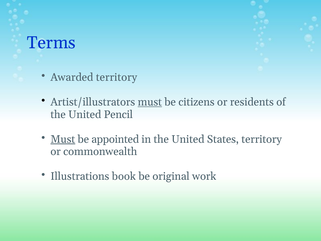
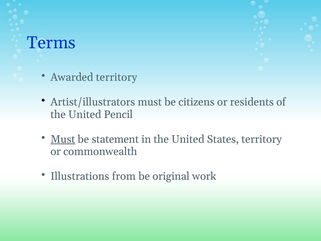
must at (150, 102) underline: present -> none
appointed: appointed -> statement
book: book -> from
